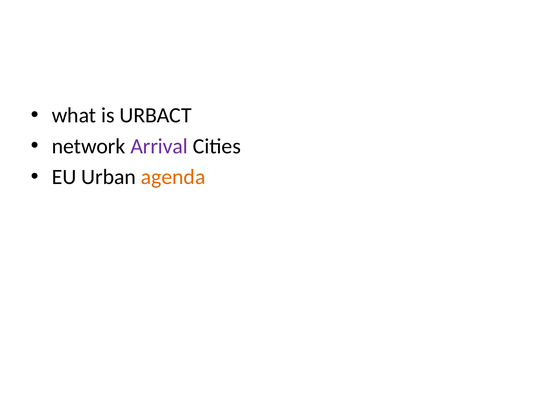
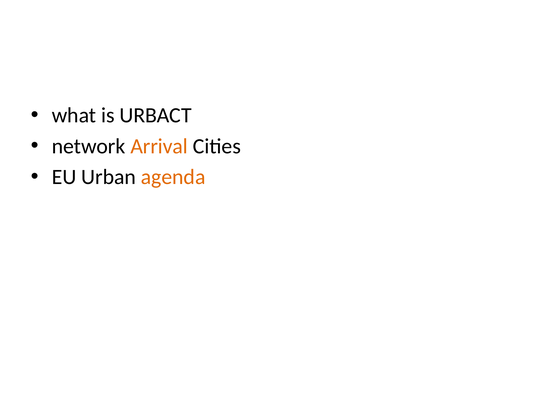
Arrival colour: purple -> orange
